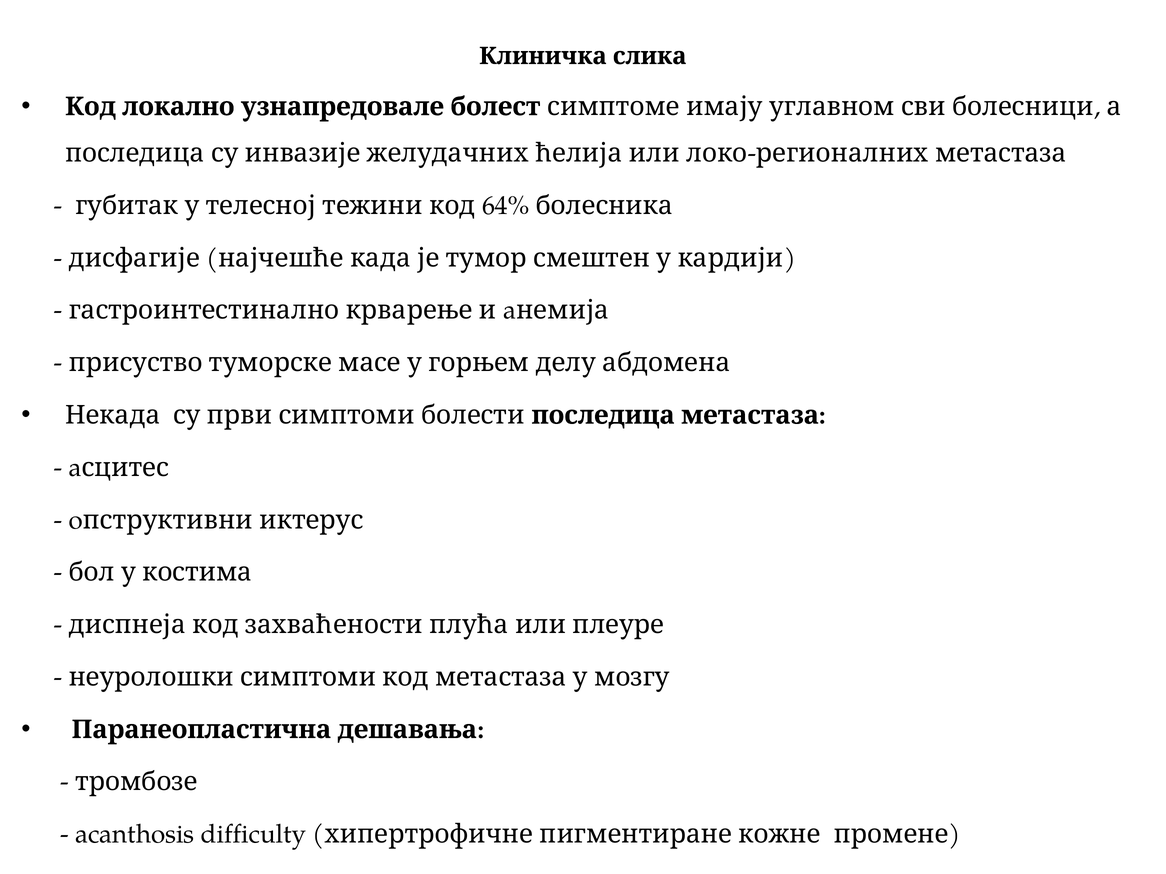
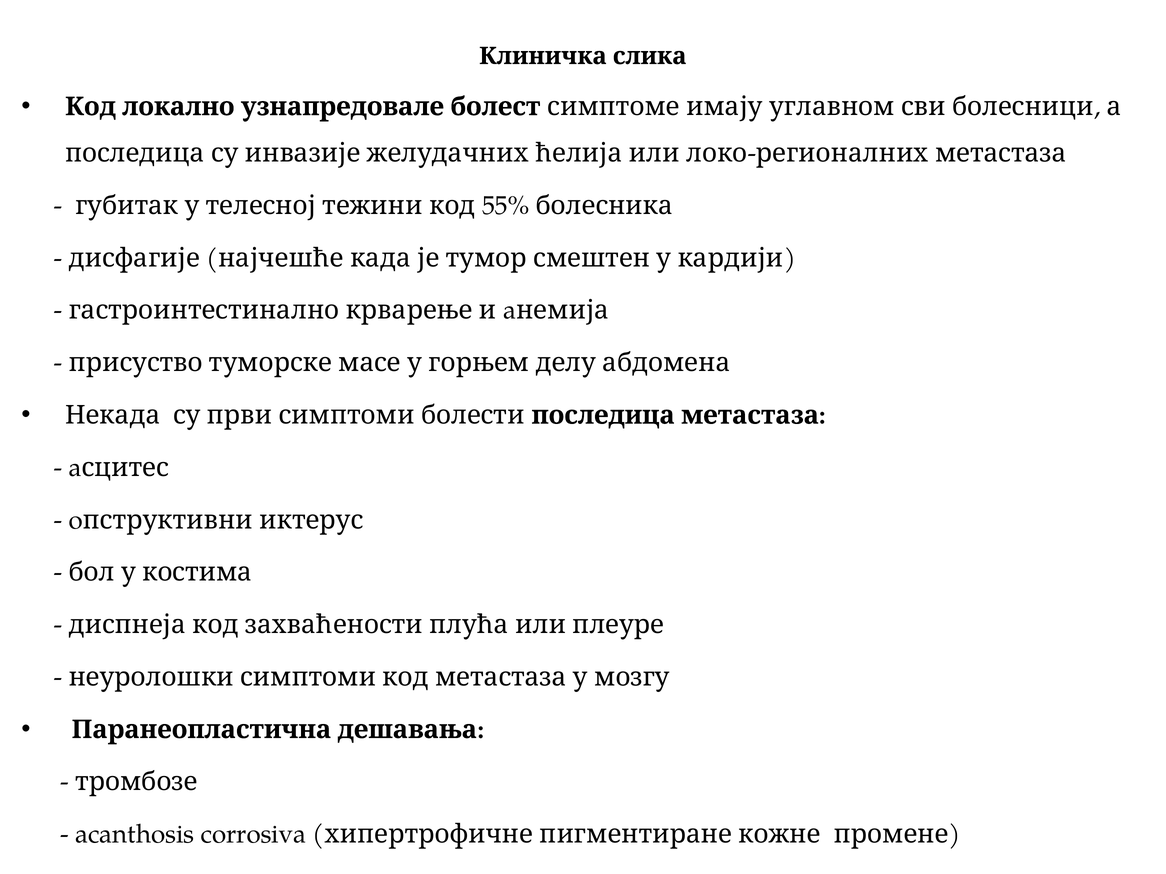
64%: 64% -> 55%
difficulty: difficulty -> corrosiva
